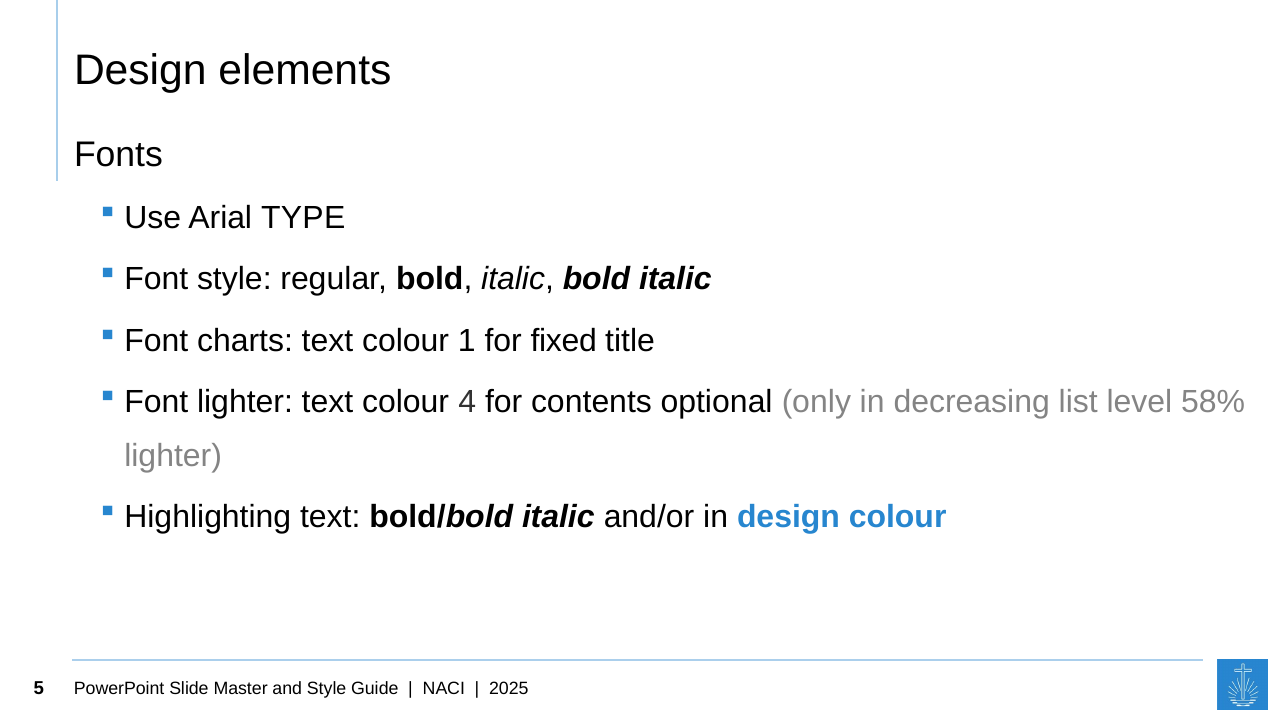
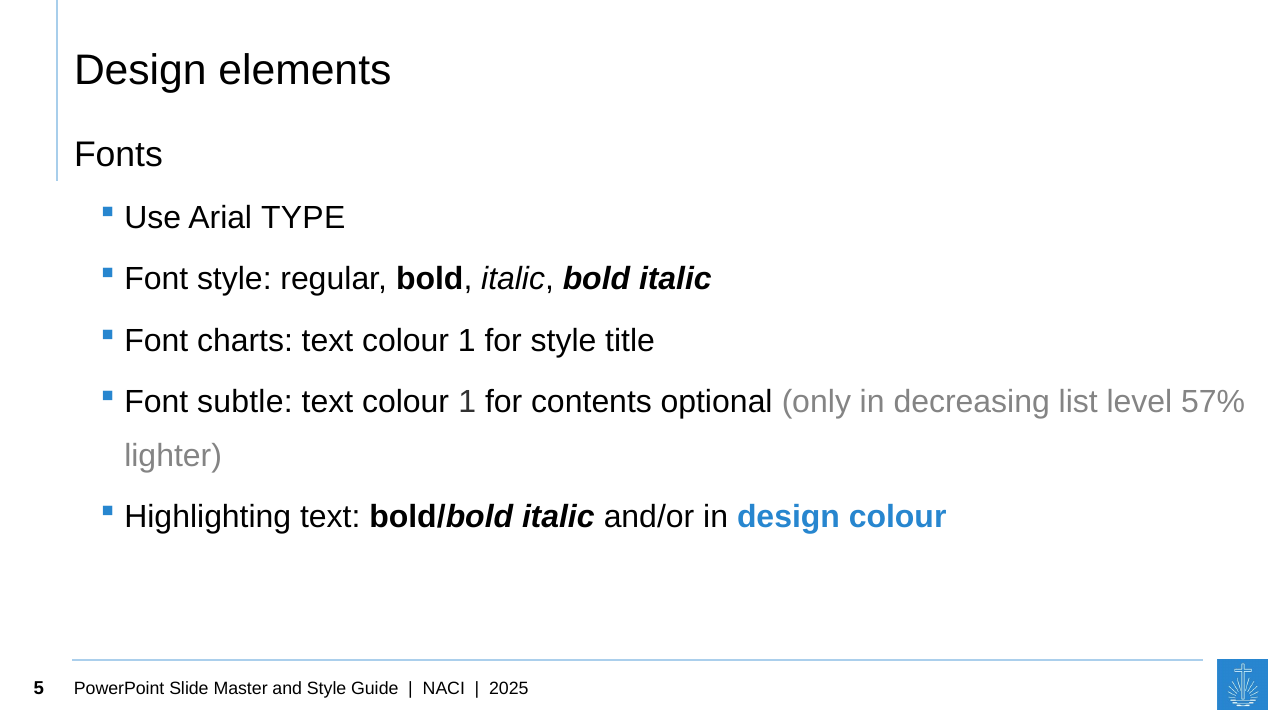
for fixed: fixed -> style
Font lighter: lighter -> subtle
4 at (467, 402): 4 -> 1
58%: 58% -> 57%
